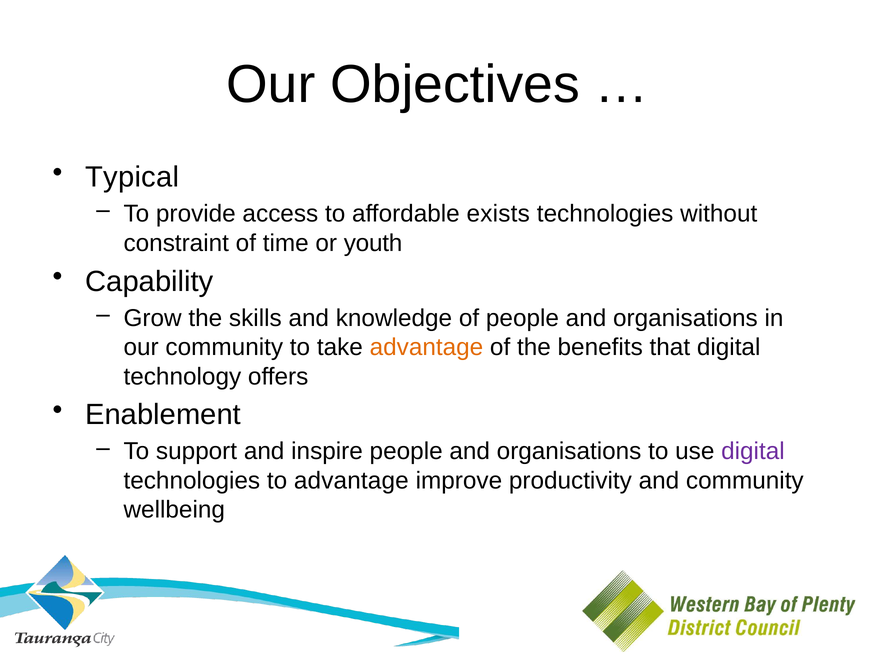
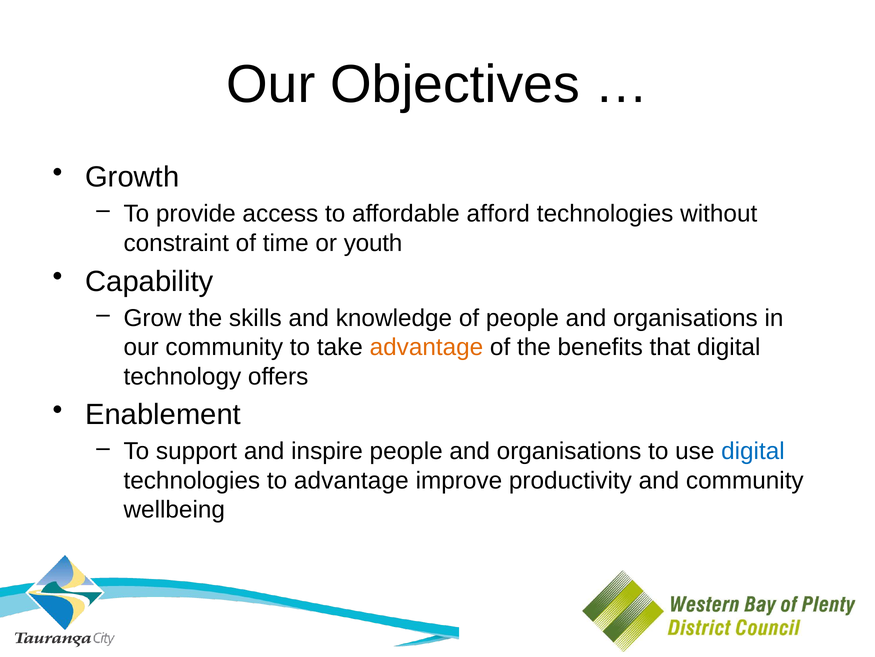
Typical: Typical -> Growth
exists: exists -> afford
digital at (753, 451) colour: purple -> blue
